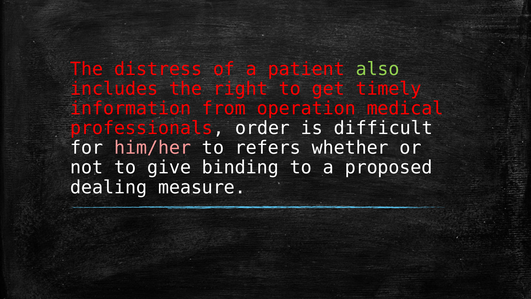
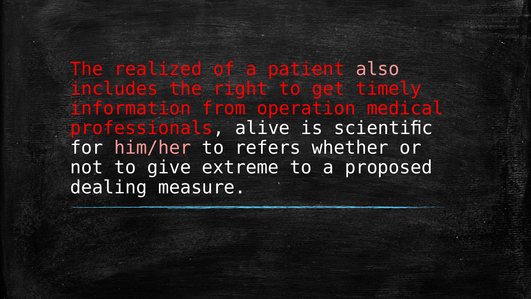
distress: distress -> realized
also colour: light green -> pink
order: order -> alive
difficult: difficult -> scientiﬁc
binding: binding -> extreme
